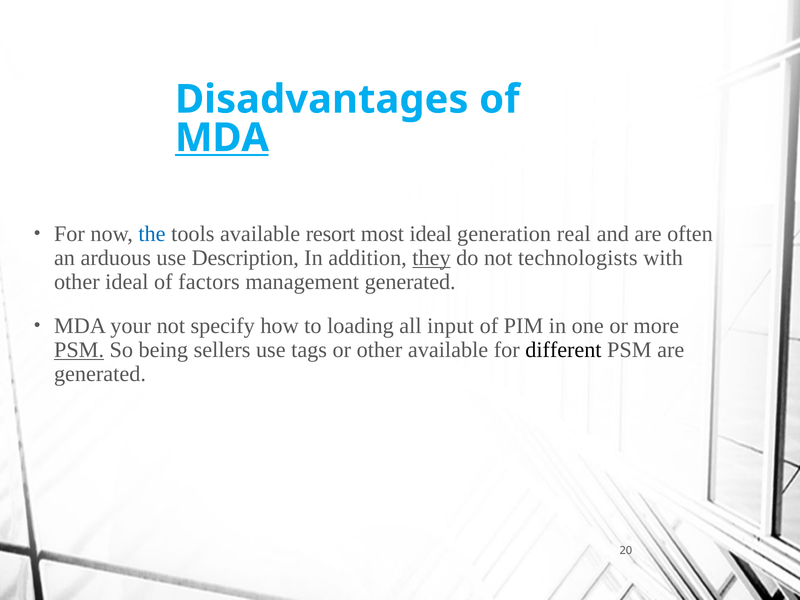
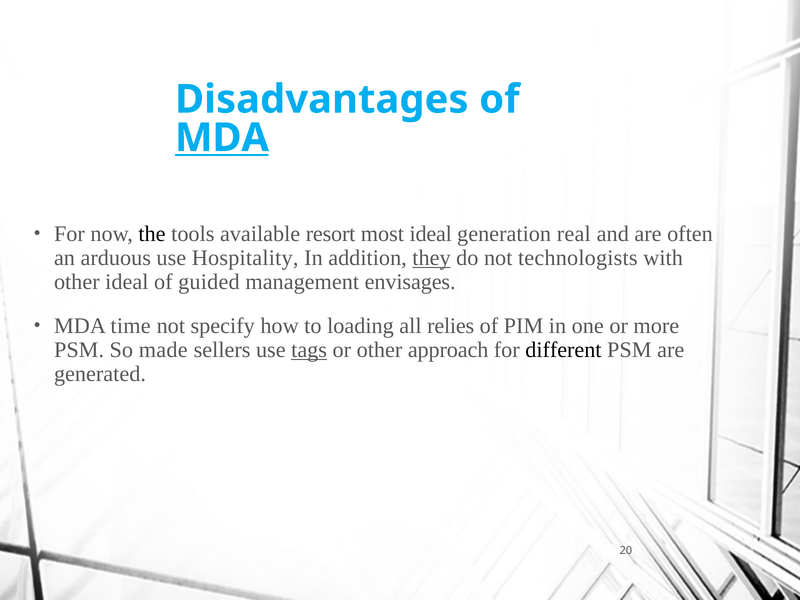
the colour: blue -> black
Description: Description -> Hospitality
factors: factors -> guided
management generated: generated -> envisages
your: your -> time
input: input -> relies
PSM at (79, 350) underline: present -> none
being: being -> made
tags underline: none -> present
other available: available -> approach
